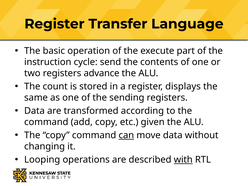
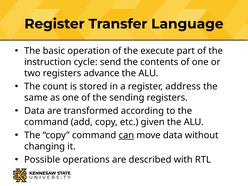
displays: displays -> address
Looping: Looping -> Possible
with underline: present -> none
